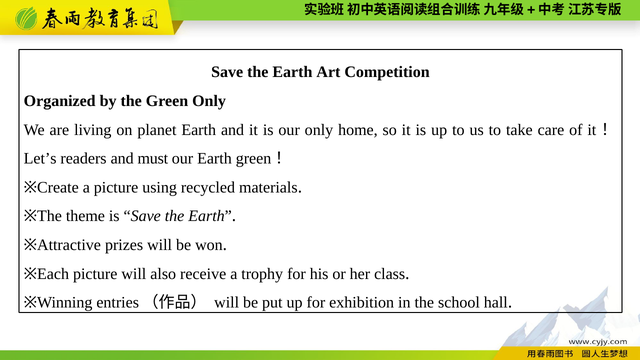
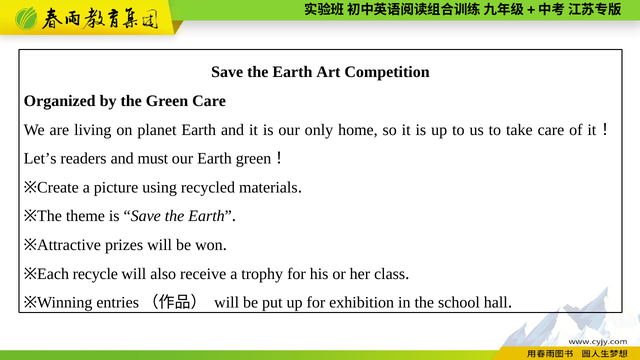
Green Only: Only -> Care
picture at (95, 274): picture -> recycle
